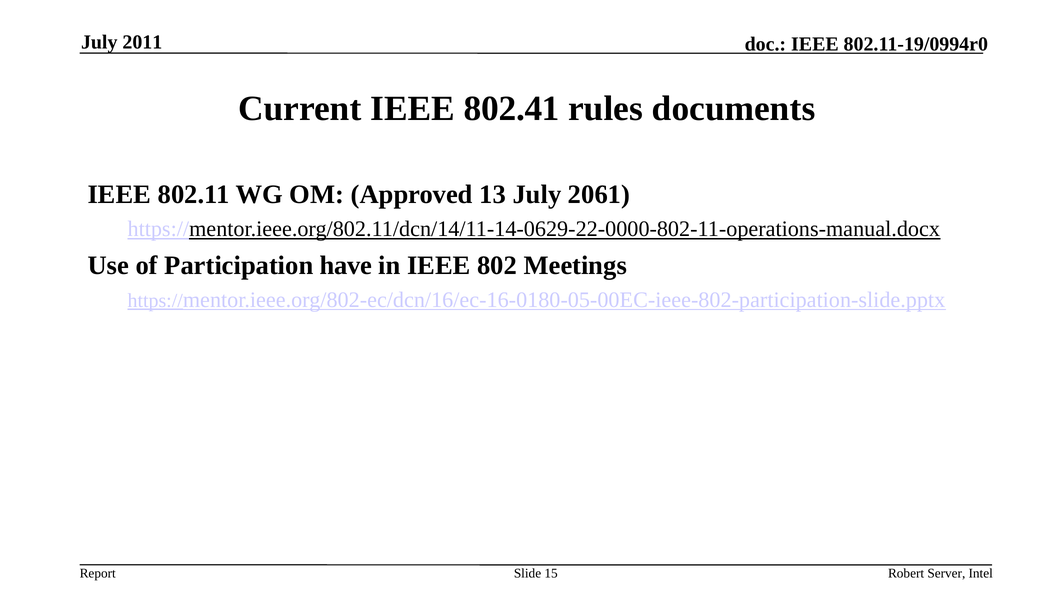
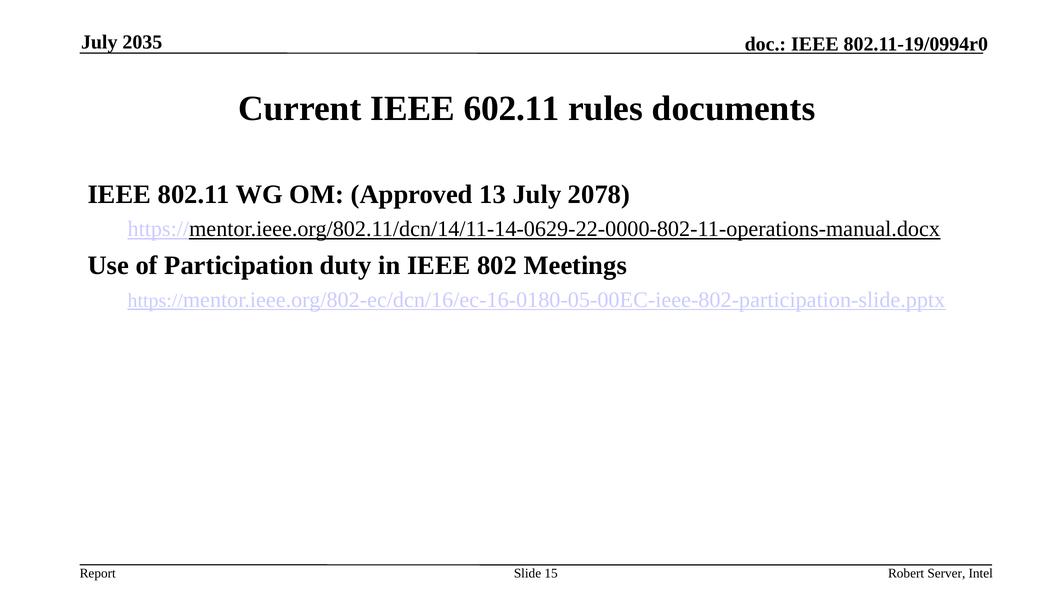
2011: 2011 -> 2035
802.41: 802.41 -> 602.11
2061: 2061 -> 2078
have: have -> duty
